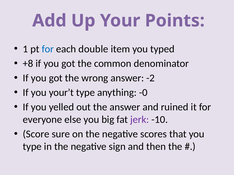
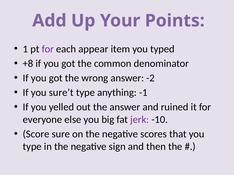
for at (48, 49) colour: blue -> purple
double: double -> appear
your’t: your’t -> sure’t
-0: -0 -> -1
